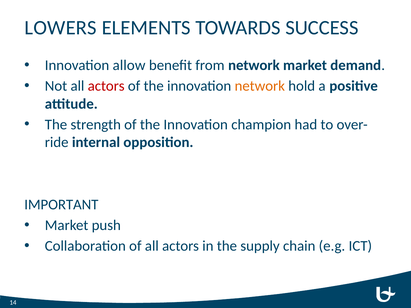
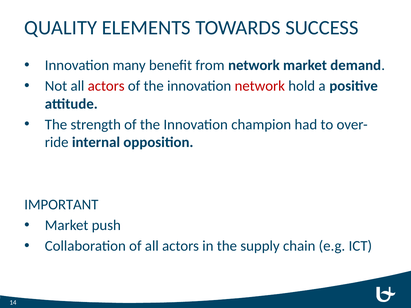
LOWERS: LOWERS -> QUALITY
allow: allow -> many
network at (260, 86) colour: orange -> red
